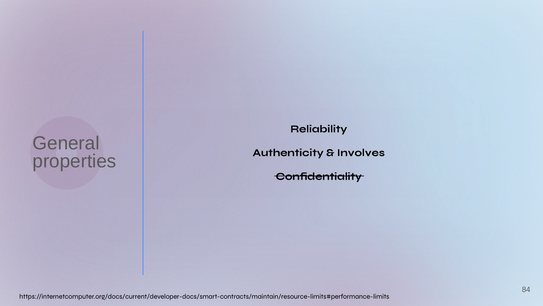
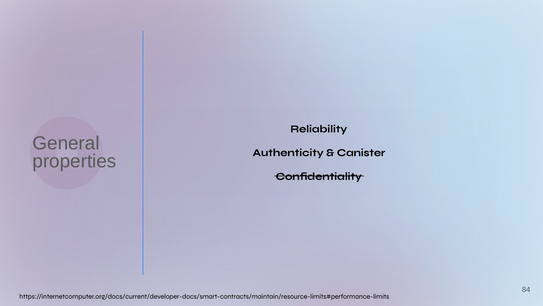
Involves: Involves -> Canister
